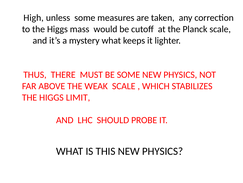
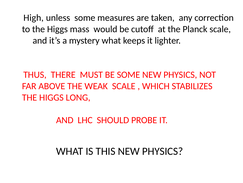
LIMIT: LIMIT -> LONG
